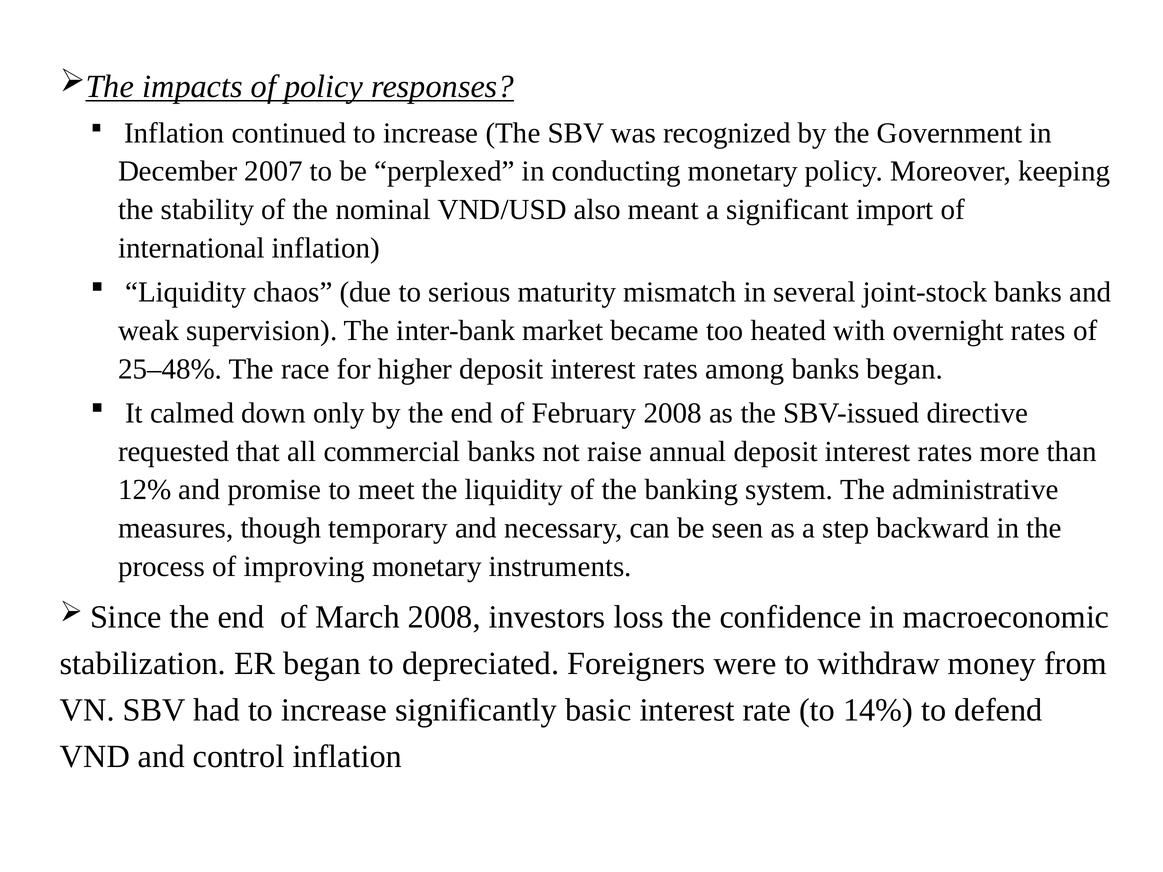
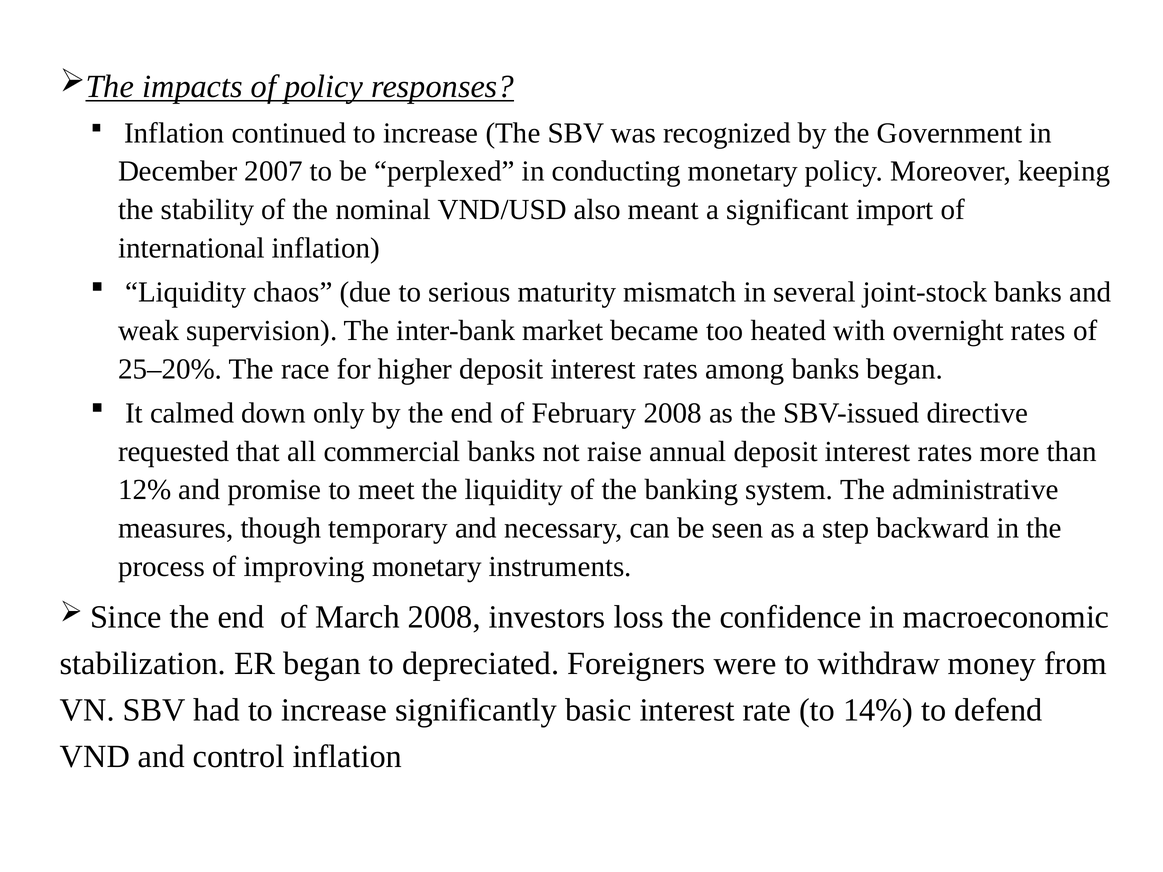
25–48%: 25–48% -> 25–20%
